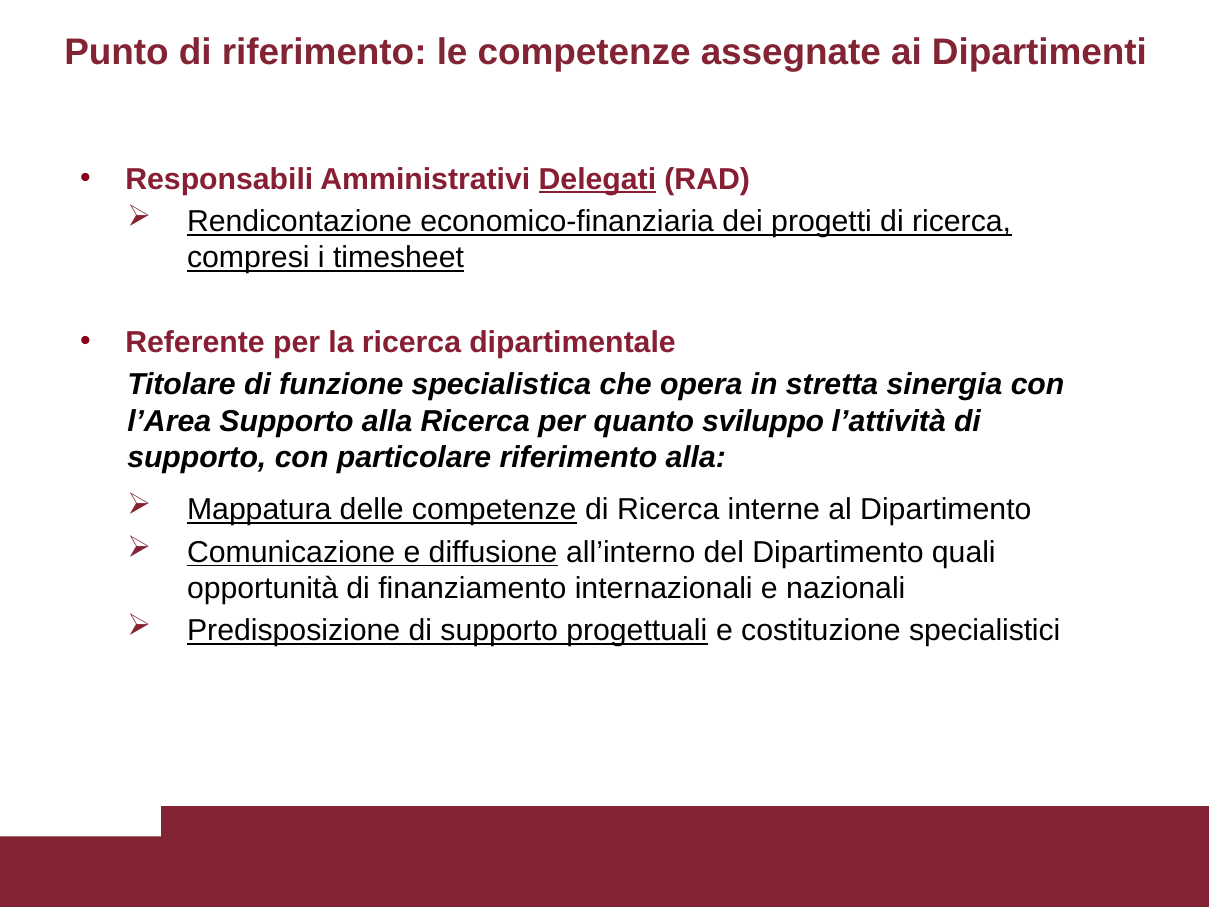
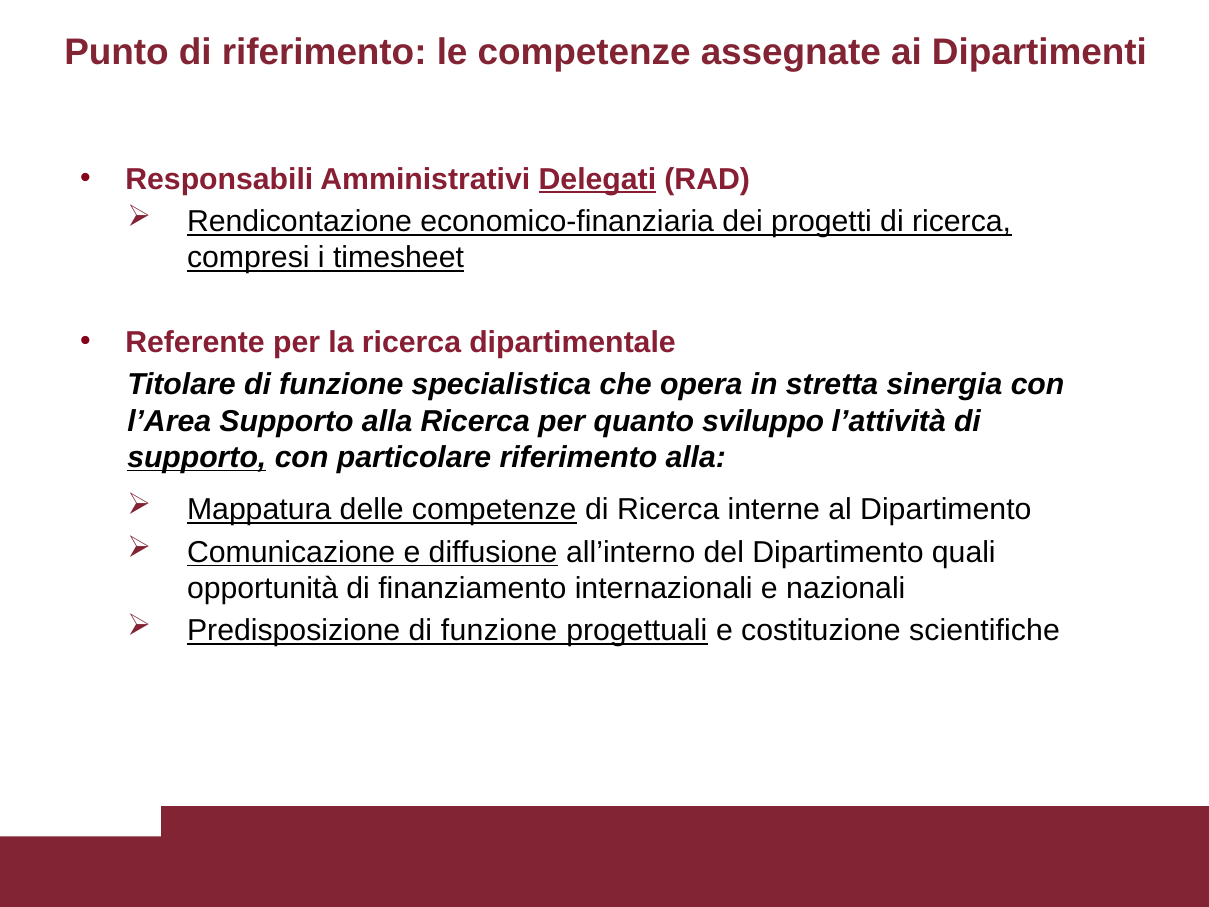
supporto at (197, 457) underline: none -> present
Predisposizione di supporto: supporto -> funzione
specialistici: specialistici -> scientifiche
